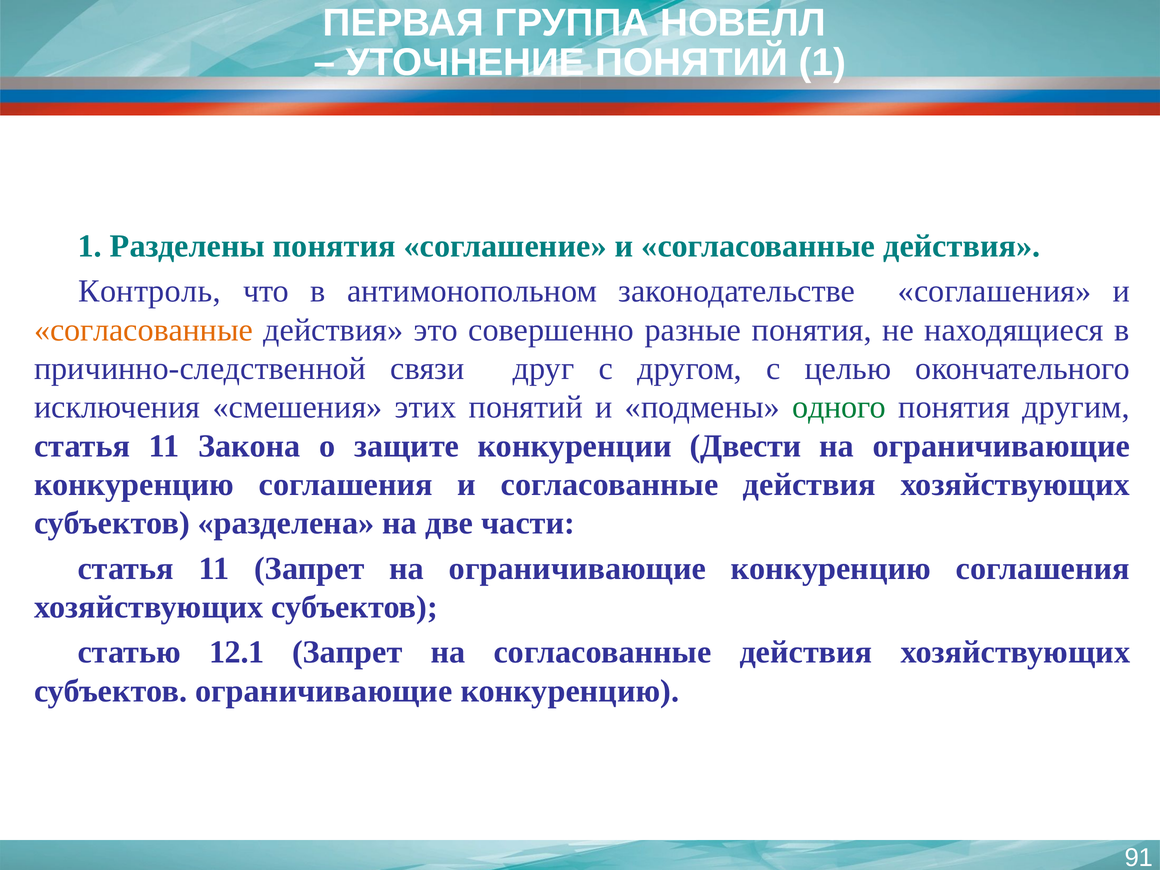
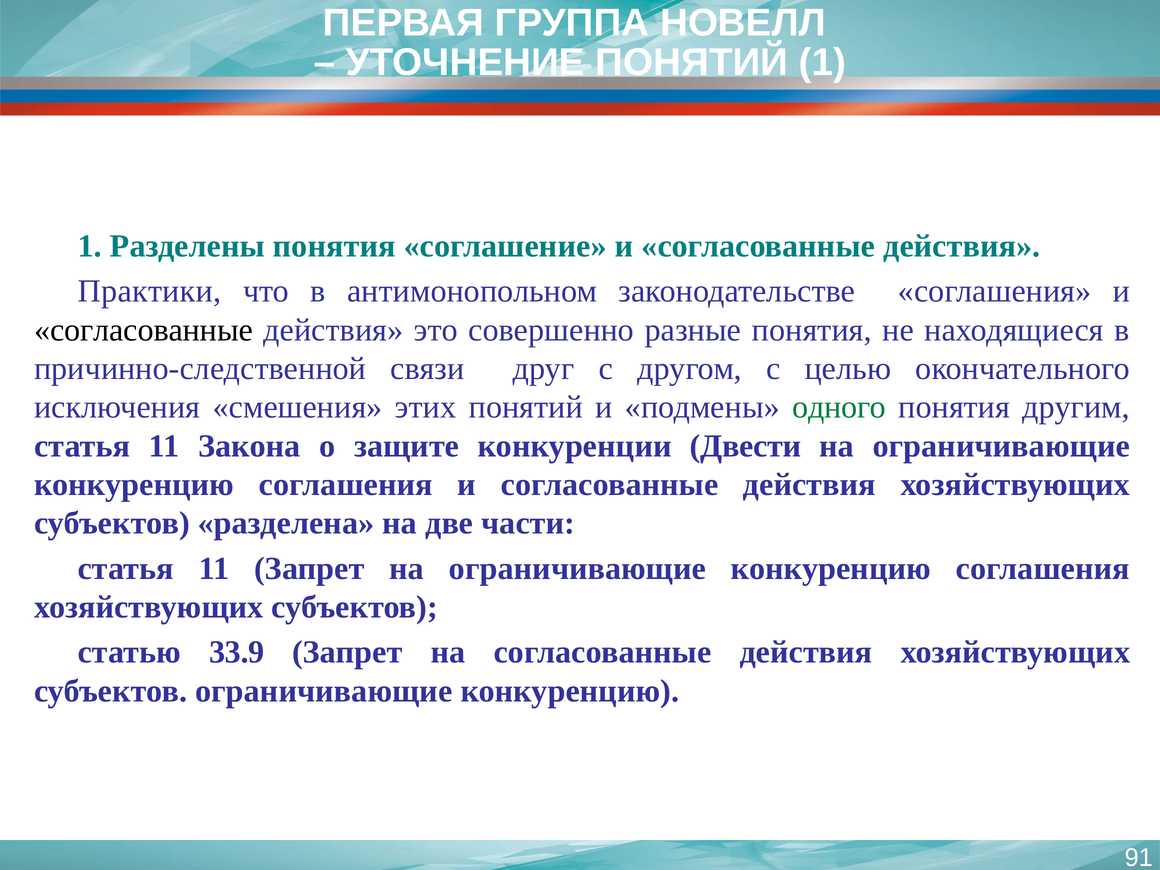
Контроль: Контроль -> Практики
согласованные at (144, 330) colour: orange -> black
12.1: 12.1 -> 33.9
